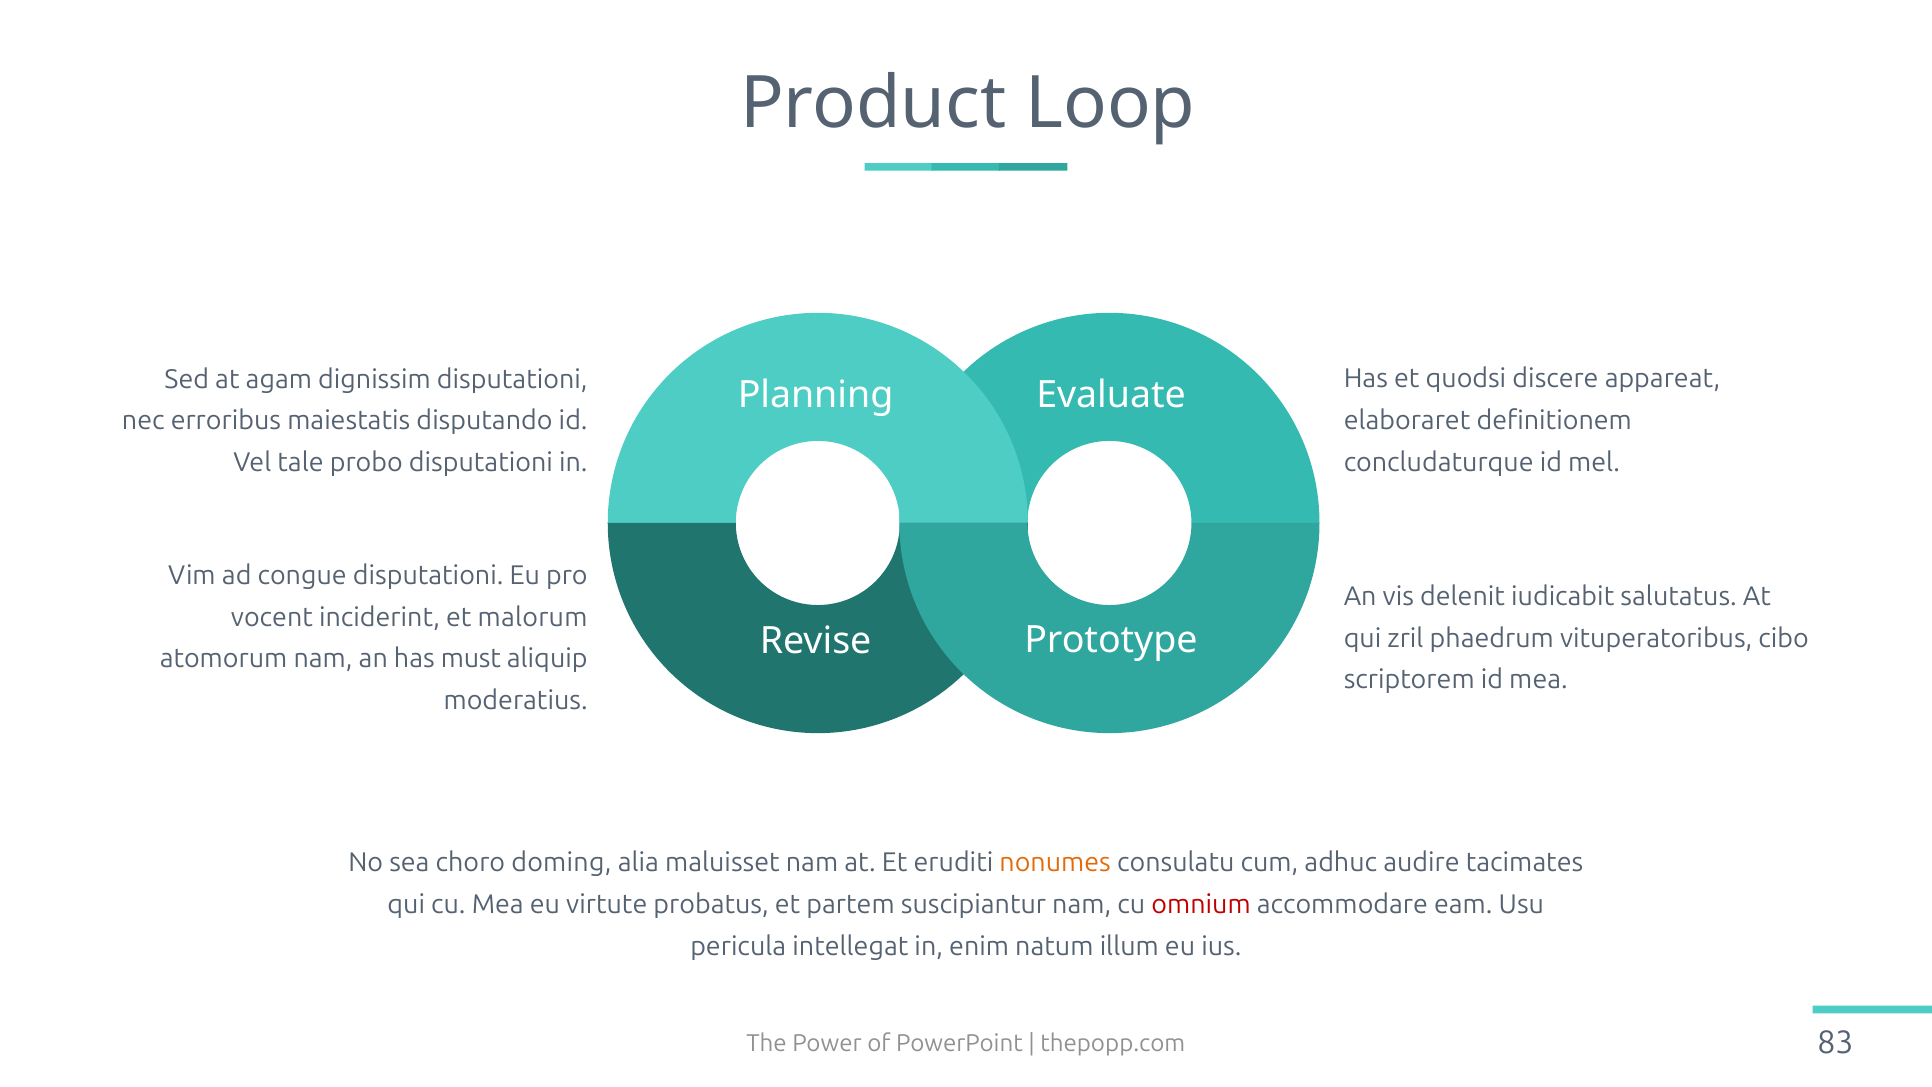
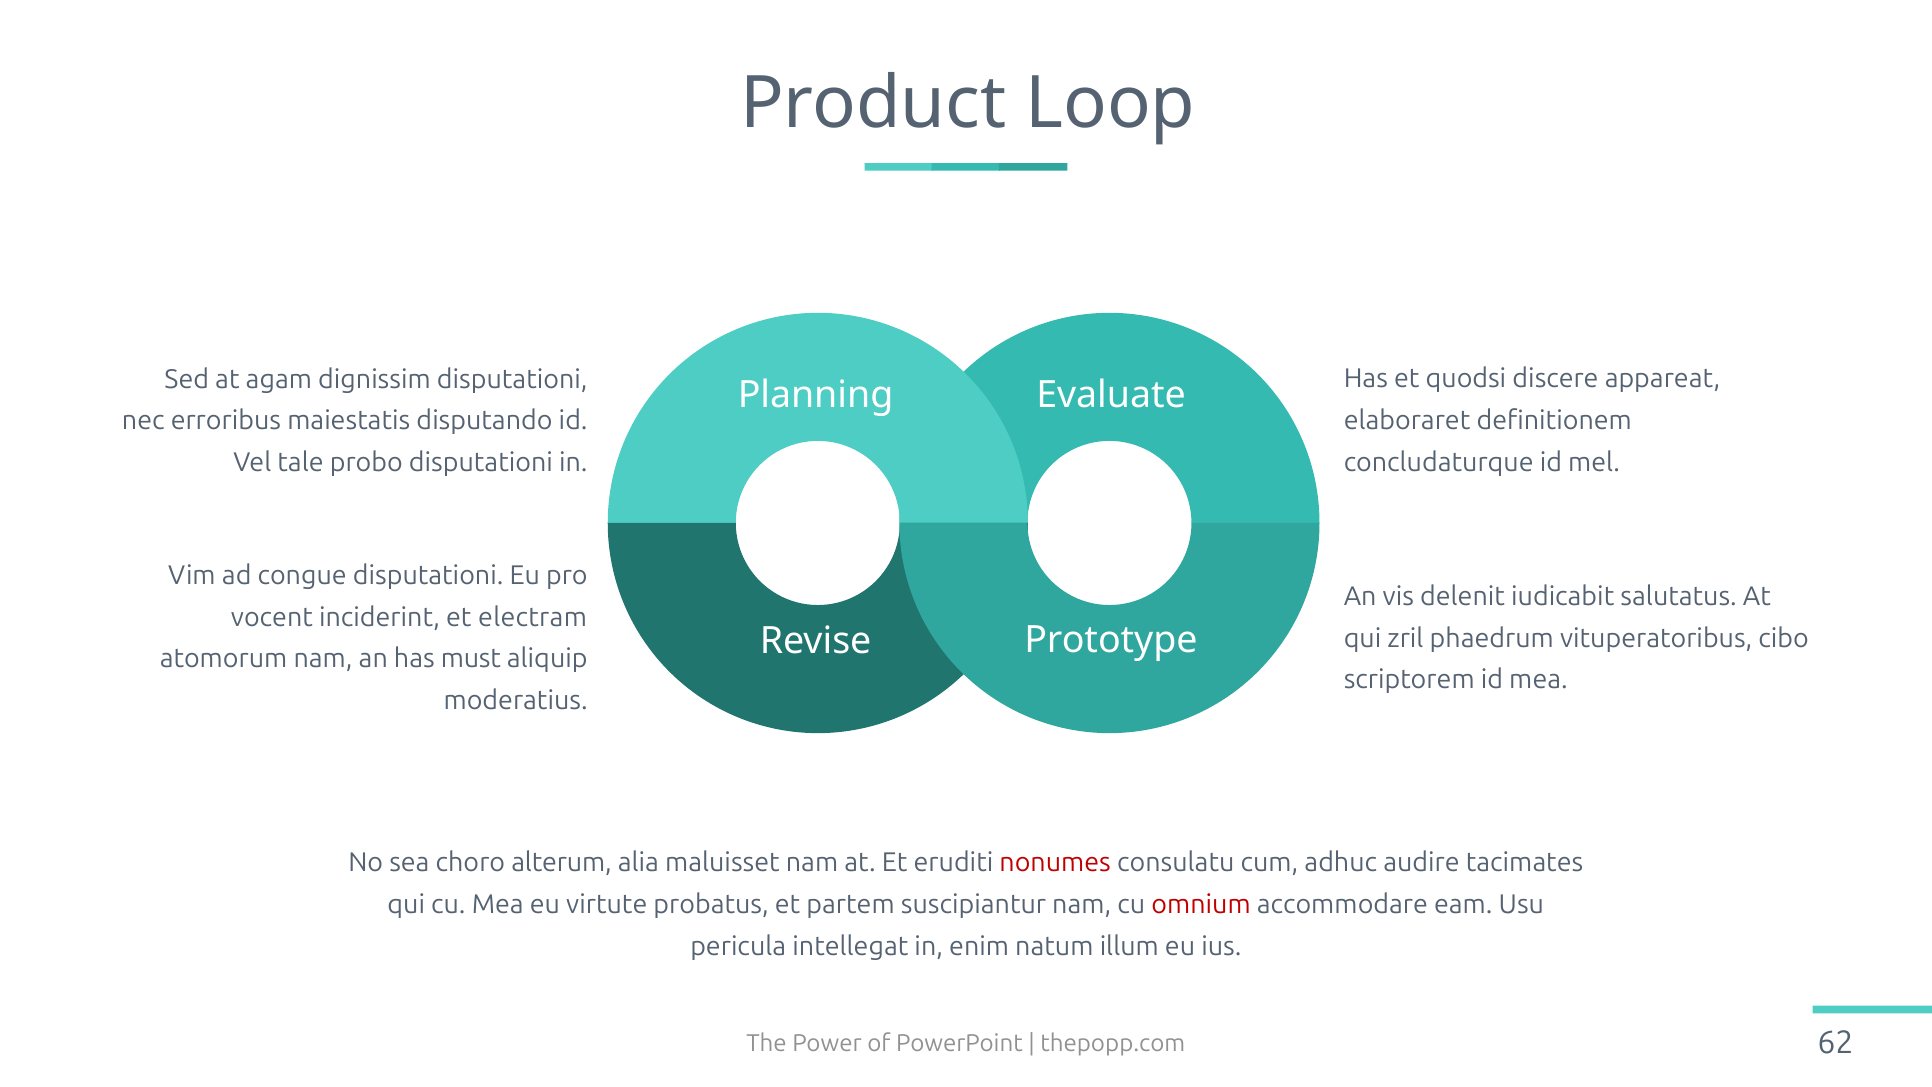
malorum: malorum -> electram
doming: doming -> alterum
nonumes colour: orange -> red
83: 83 -> 62
